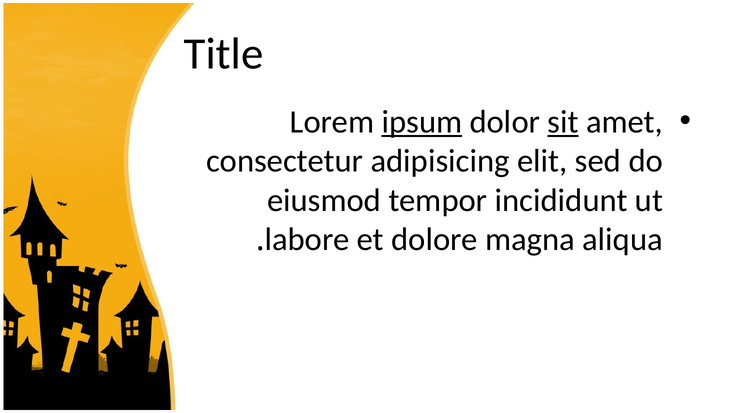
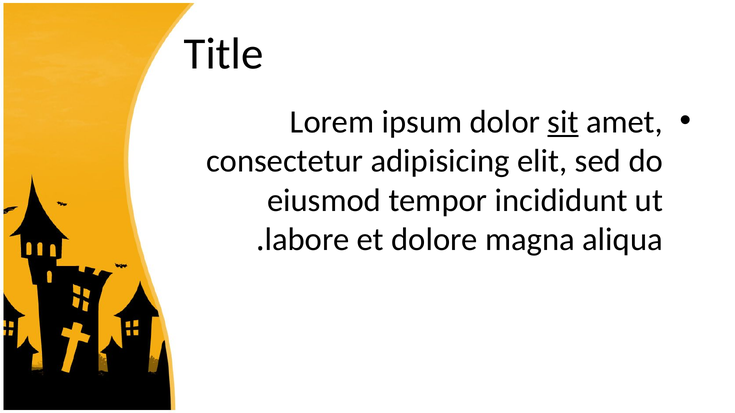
ipsum underline: present -> none
